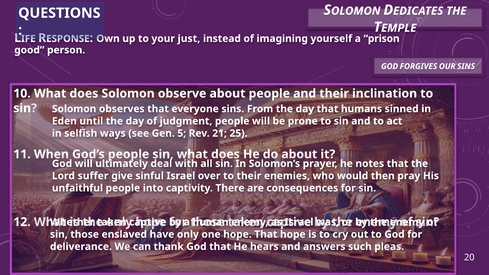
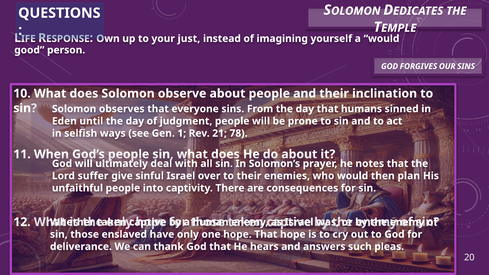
a prison: prison -> would
5: 5 -> 1
25: 25 -> 78
pray: pray -> plan
